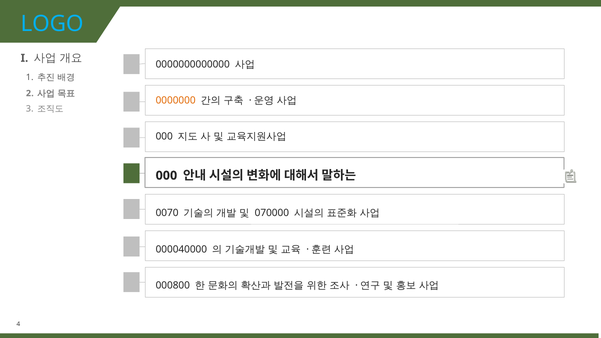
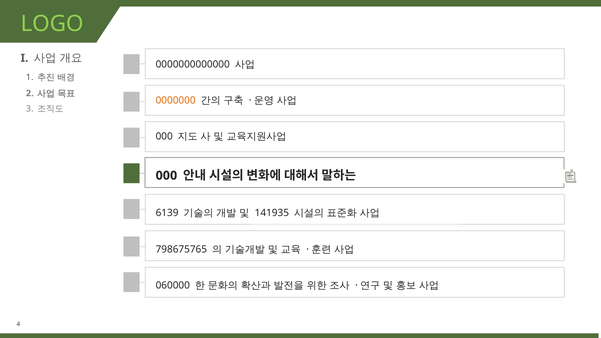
LOGO colour: light blue -> light green
0070: 0070 -> 6139
070000: 070000 -> 141935
000040000: 000040000 -> 798675765
000800: 000800 -> 060000
